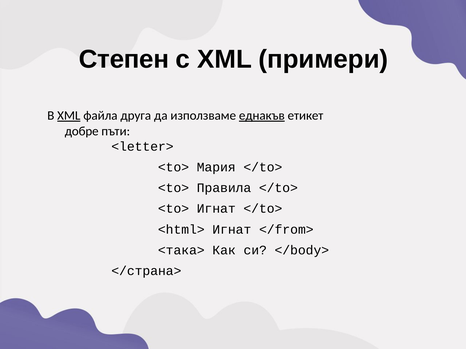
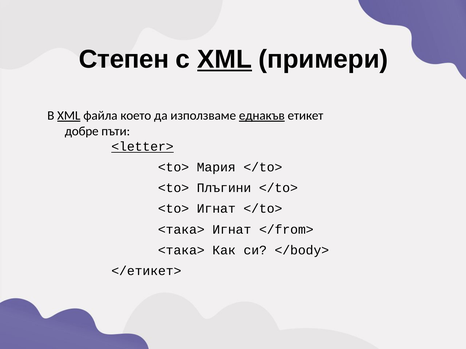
XML at (225, 59) underline: none -> present
друга: друга -> което
<letter> underline: none -> present
Правила: Правила -> Плъгини
<html> at (181, 230): <html> -> <така>
</страна>: </страна> -> </етикет>
